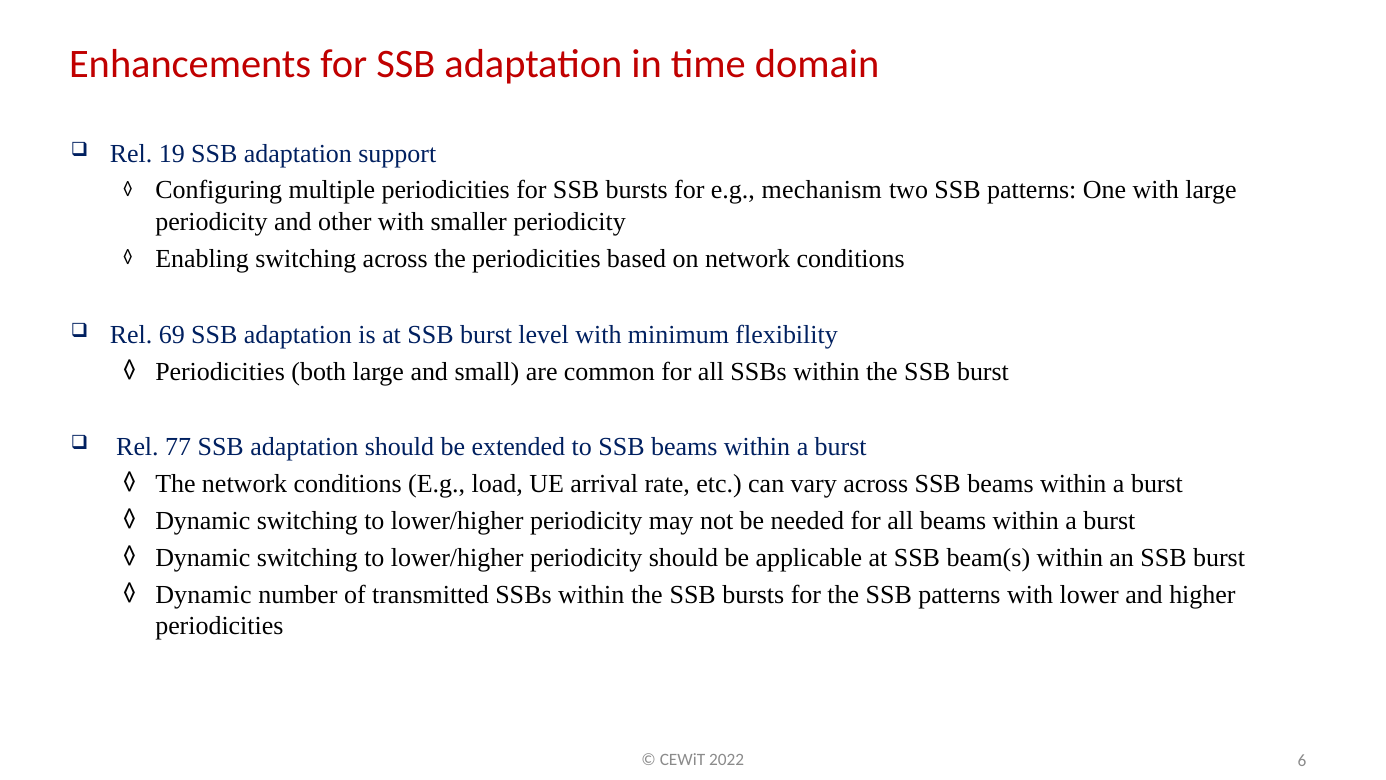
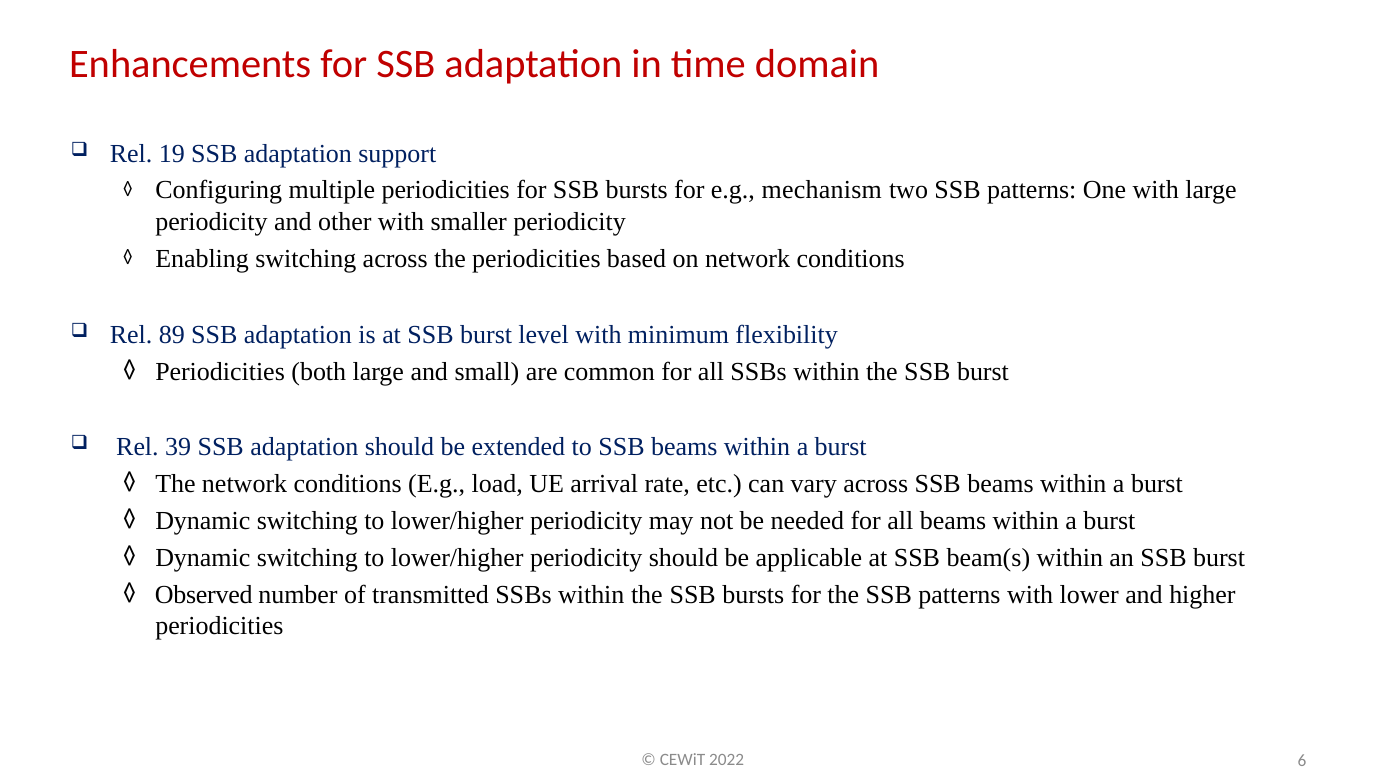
69: 69 -> 89
77: 77 -> 39
Dynamic at (203, 594): Dynamic -> Observed
